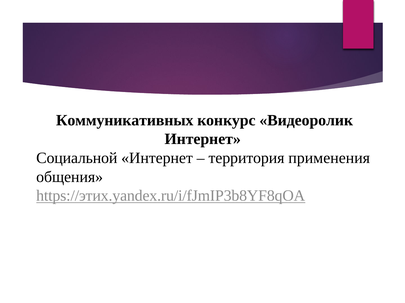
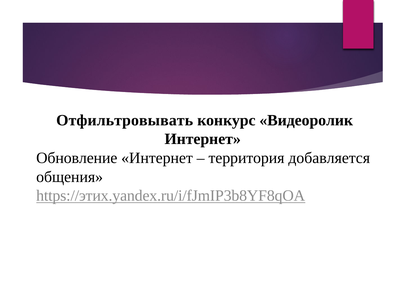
Коммуникативных: Коммуникативных -> Отфильтровывать
Социальной: Социальной -> Обновление
применения: применения -> добавляется
